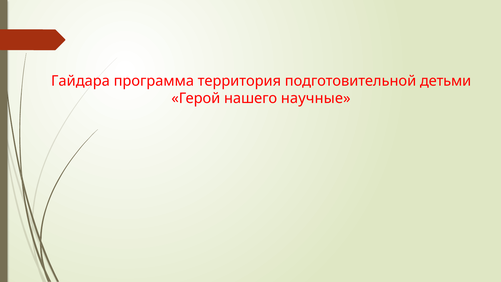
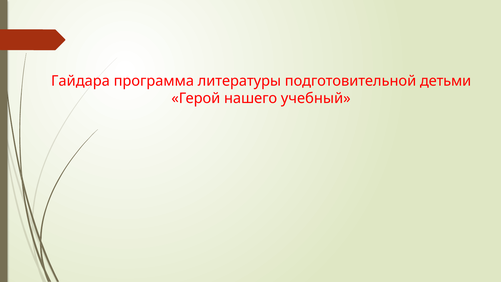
территория: территория -> литературы
научные: научные -> учебный
